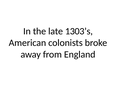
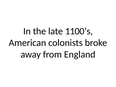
1303’s: 1303’s -> 1100’s
